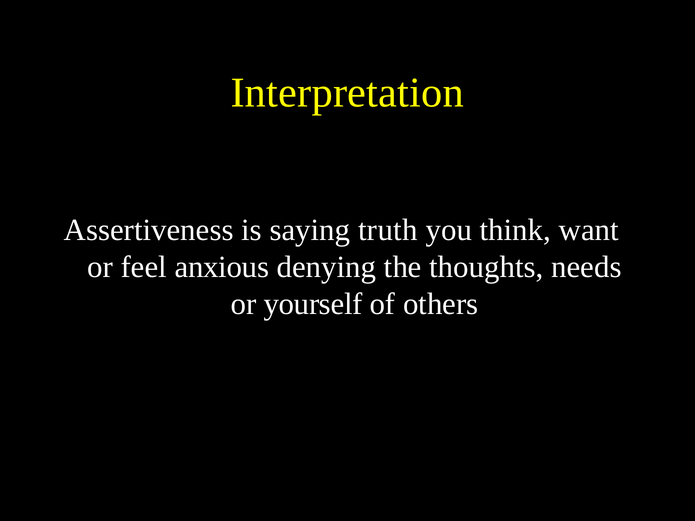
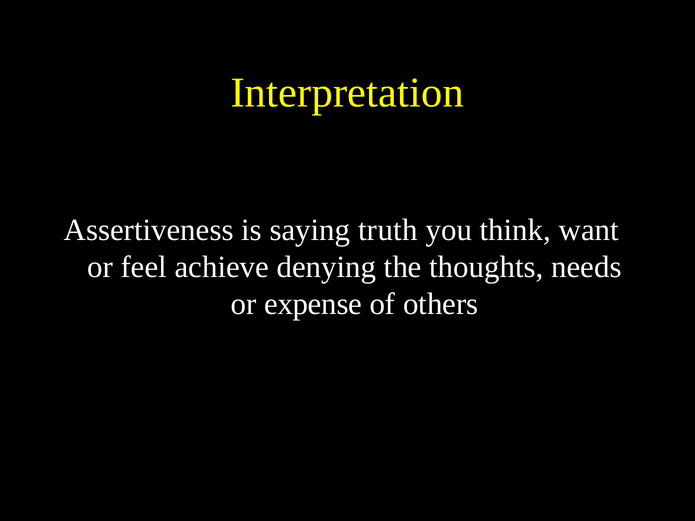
anxious: anxious -> achieve
yourself: yourself -> expense
